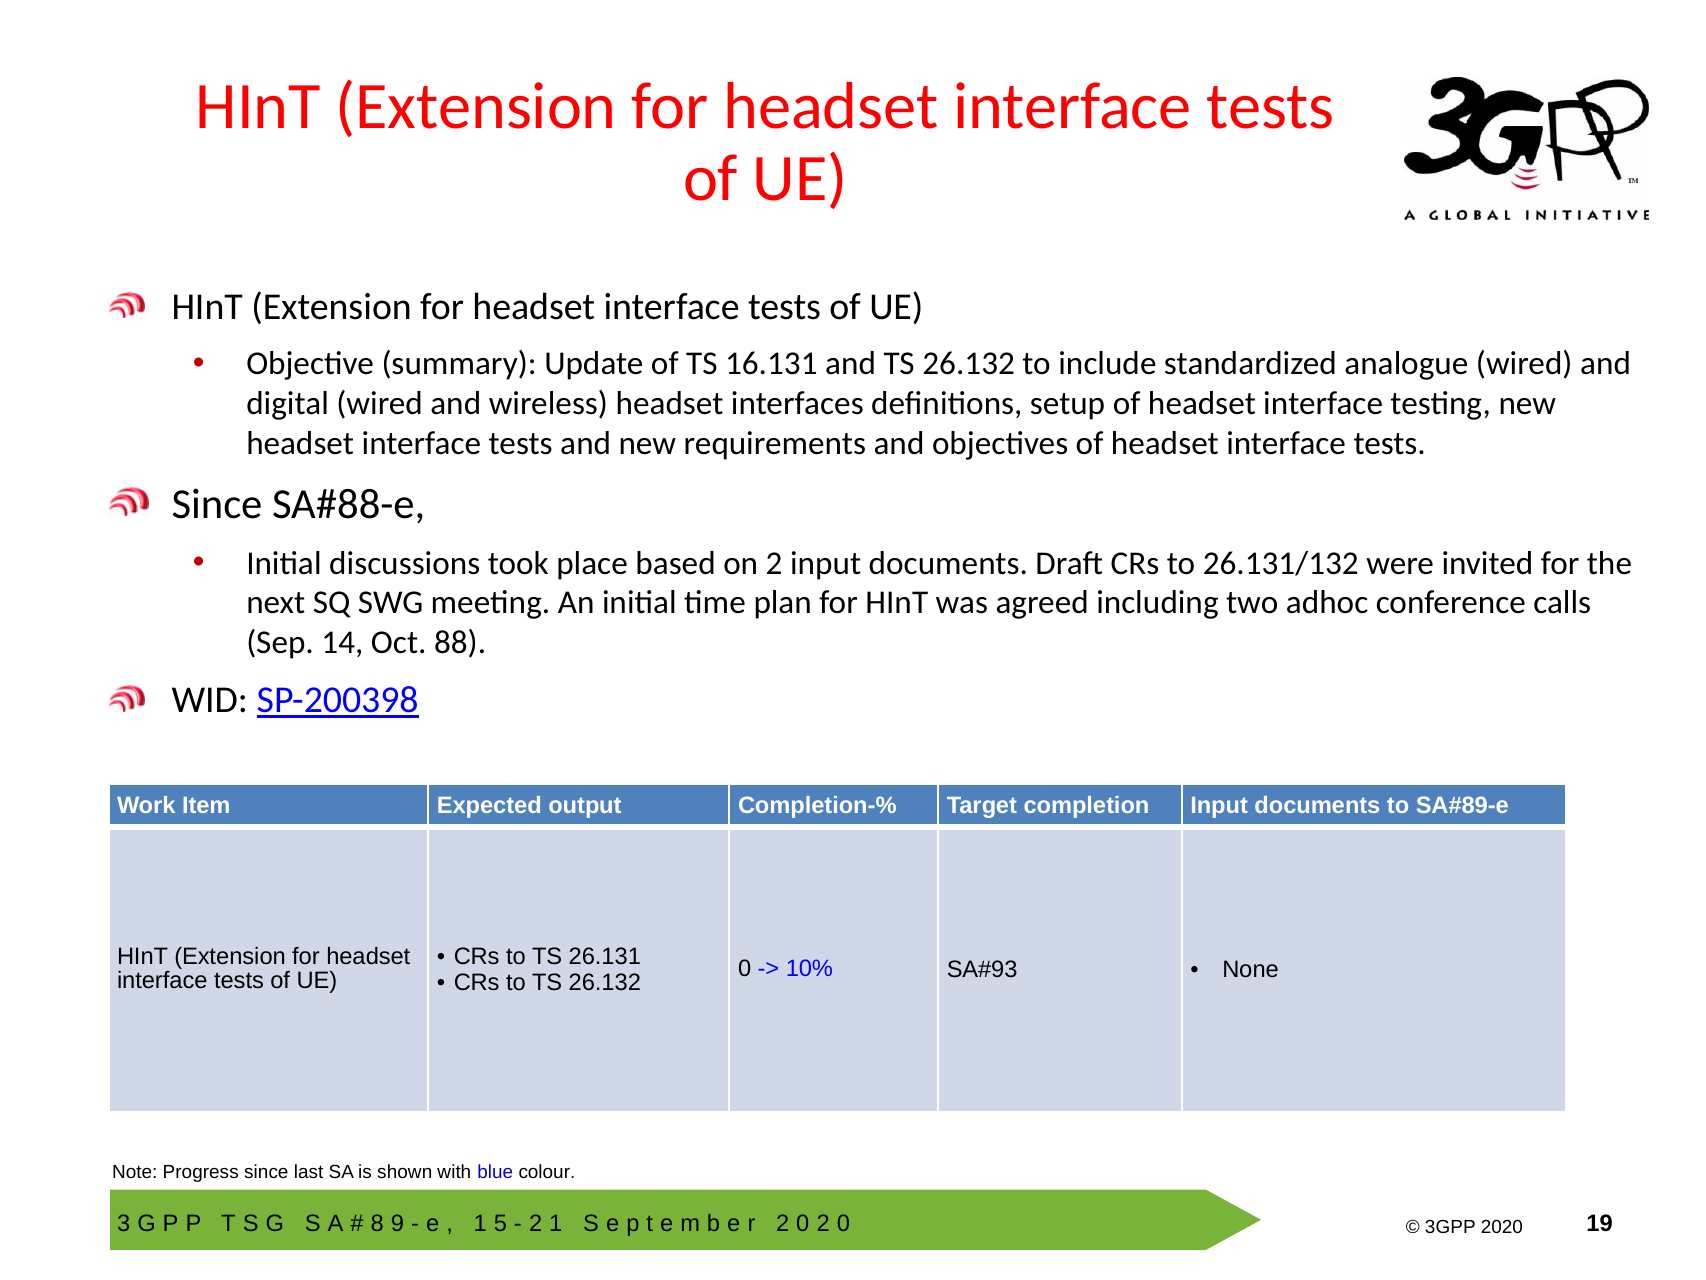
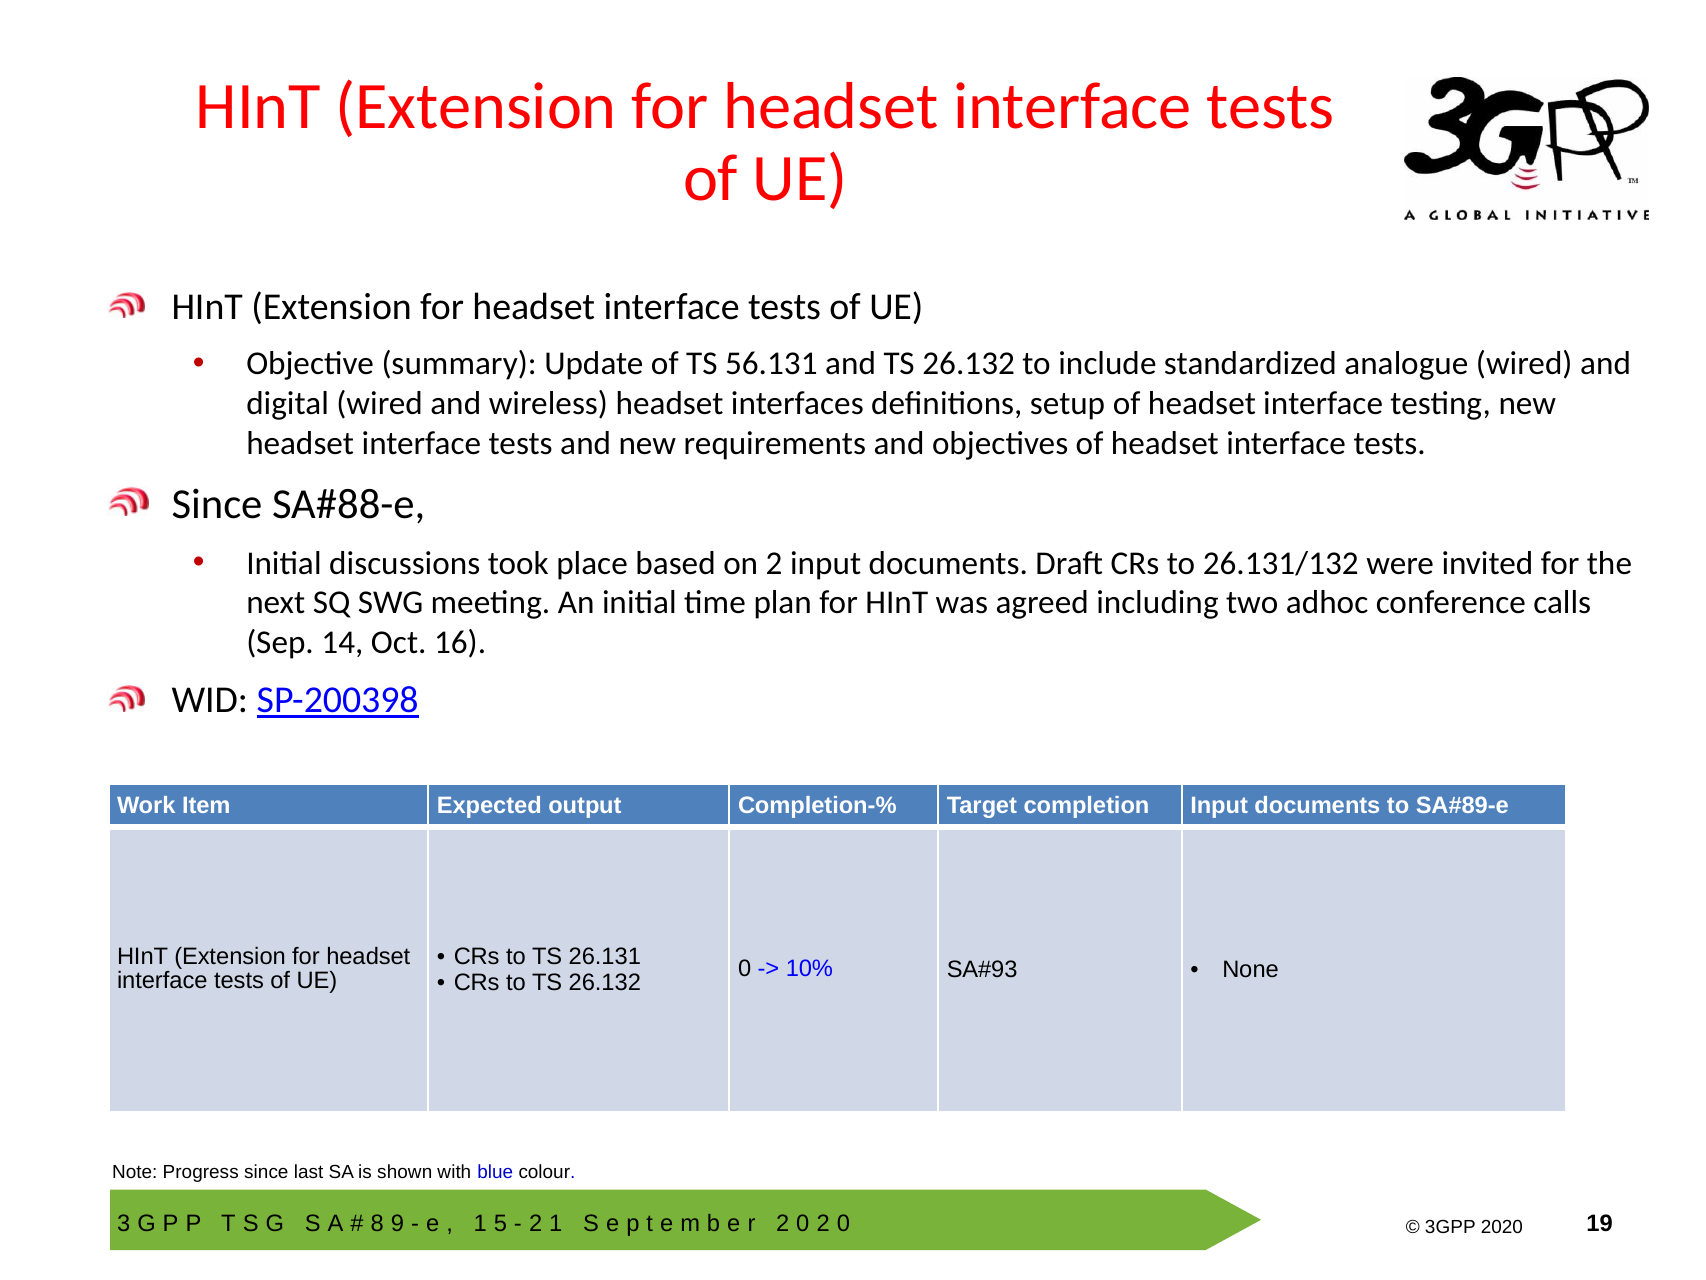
16.131: 16.131 -> 56.131
88: 88 -> 16
